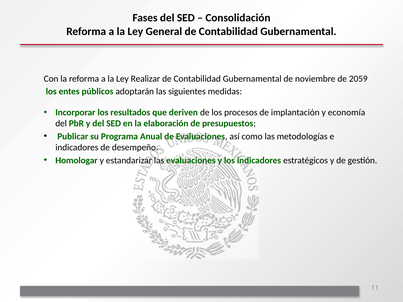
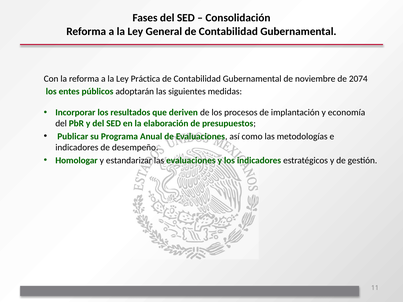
Realizar: Realizar -> Práctica
2059: 2059 -> 2074
